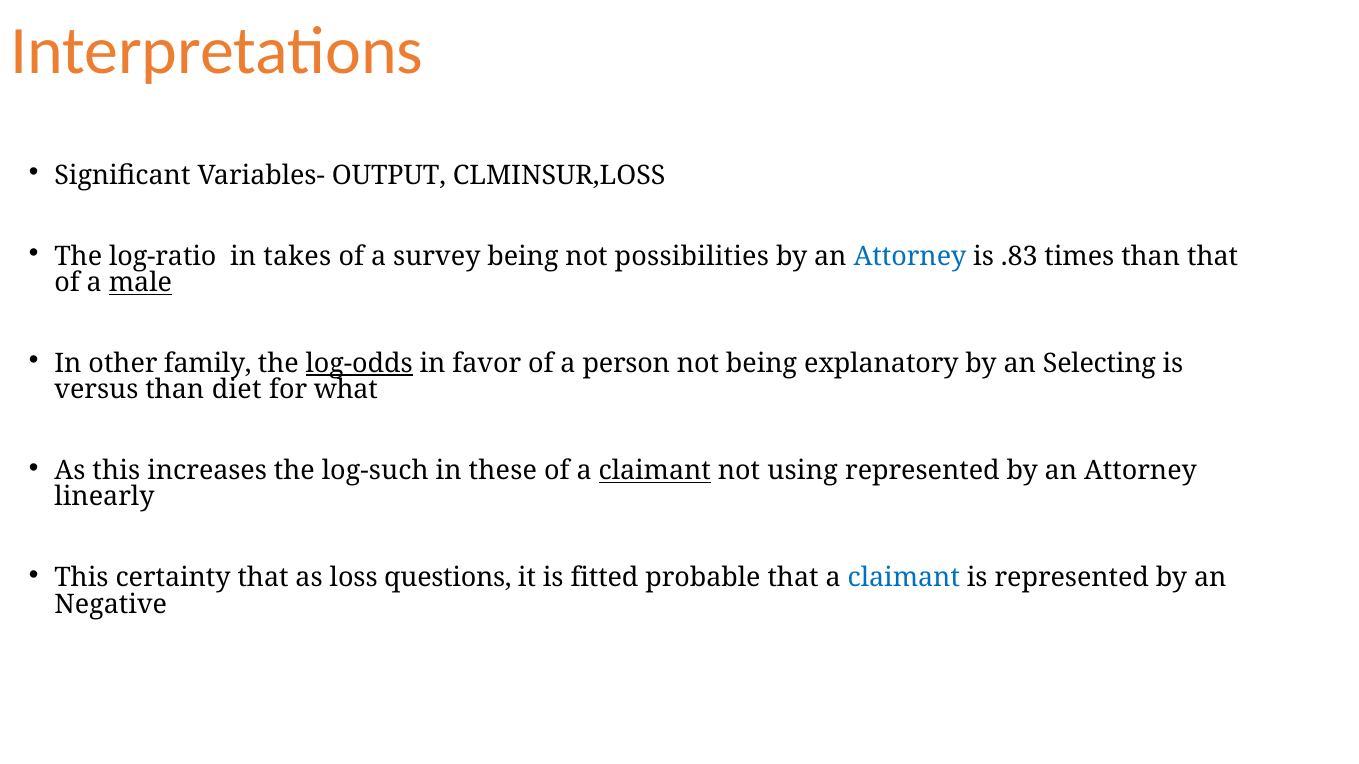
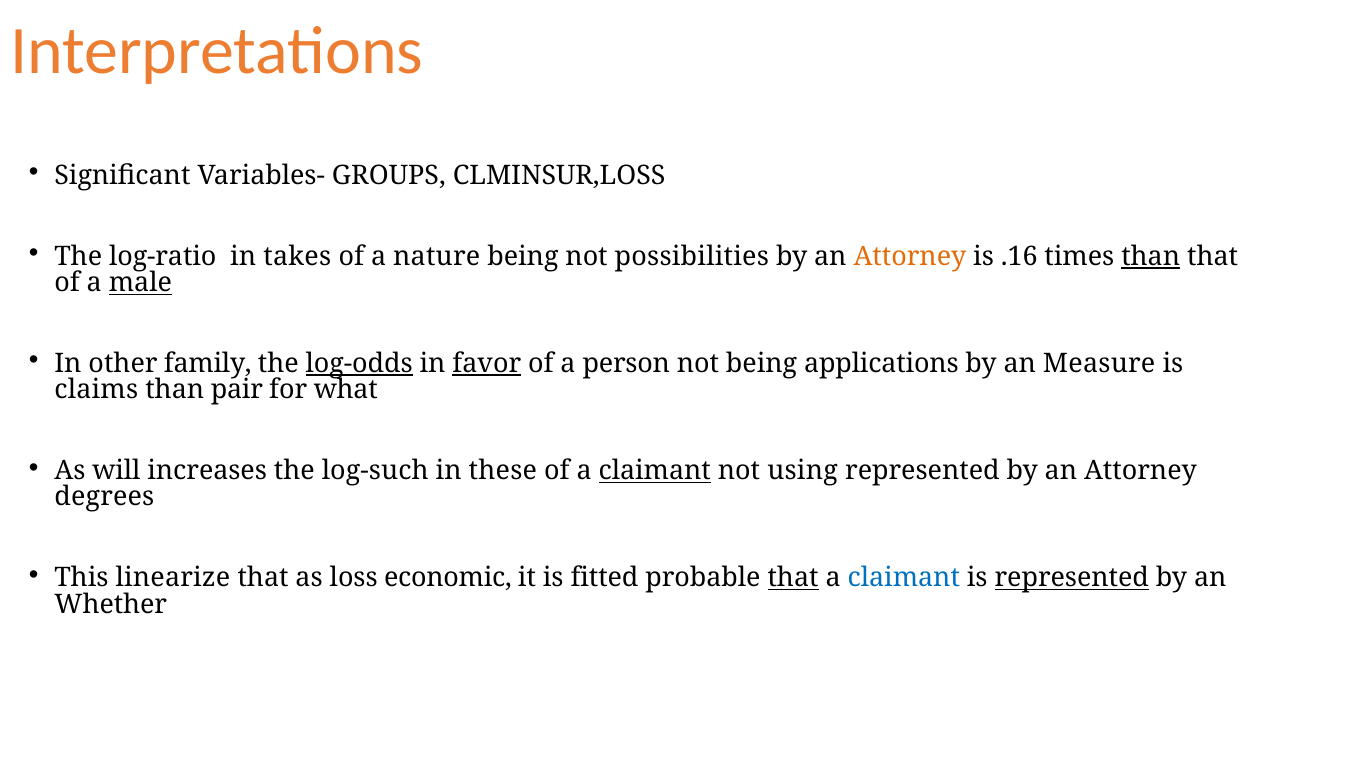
OUTPUT: OUTPUT -> GROUPS
survey: survey -> nature
Attorney at (910, 257) colour: blue -> orange
.83: .83 -> .16
than at (1151, 257) underline: none -> present
favor underline: none -> present
explanatory: explanatory -> applications
Selecting: Selecting -> Measure
versus: versus -> claims
diet: diet -> pair
As this: this -> will
linearly: linearly -> degrees
certainty: certainty -> linearize
questions: questions -> economic
that at (793, 578) underline: none -> present
represented at (1072, 578) underline: none -> present
Negative: Negative -> Whether
